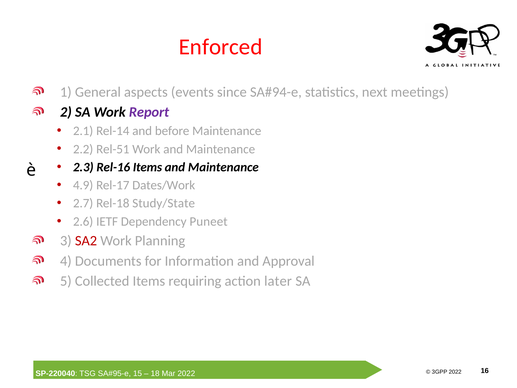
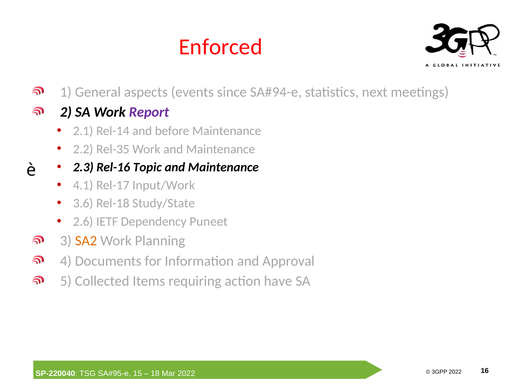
Rel-51: Rel-51 -> Rel-35
Rel-16 Items: Items -> Topic
4.9: 4.9 -> 4.1
Dates/Work: Dates/Work -> Input/Work
2.7: 2.7 -> 3.6
SA2 colour: red -> orange
later: later -> have
